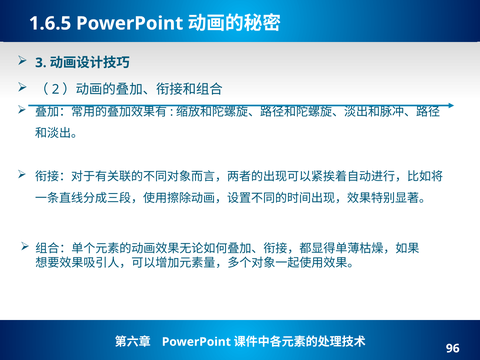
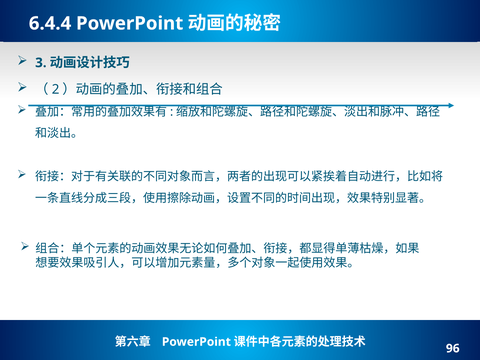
1.6.5: 1.6.5 -> 6.4.4
